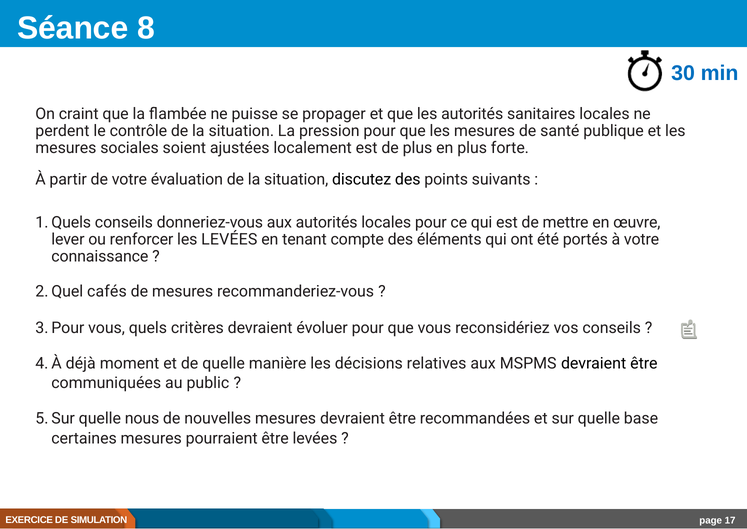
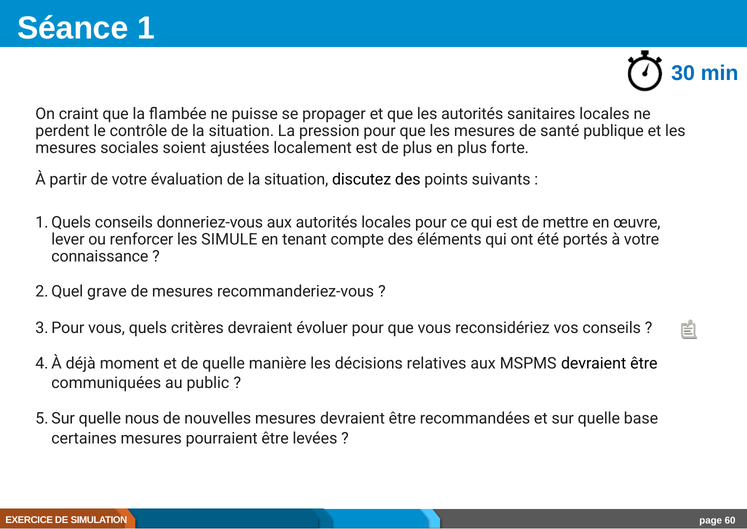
8: 8 -> 1
les LEVÉES: LEVÉES -> SIMULE
cafés: cafés -> grave
17: 17 -> 60
